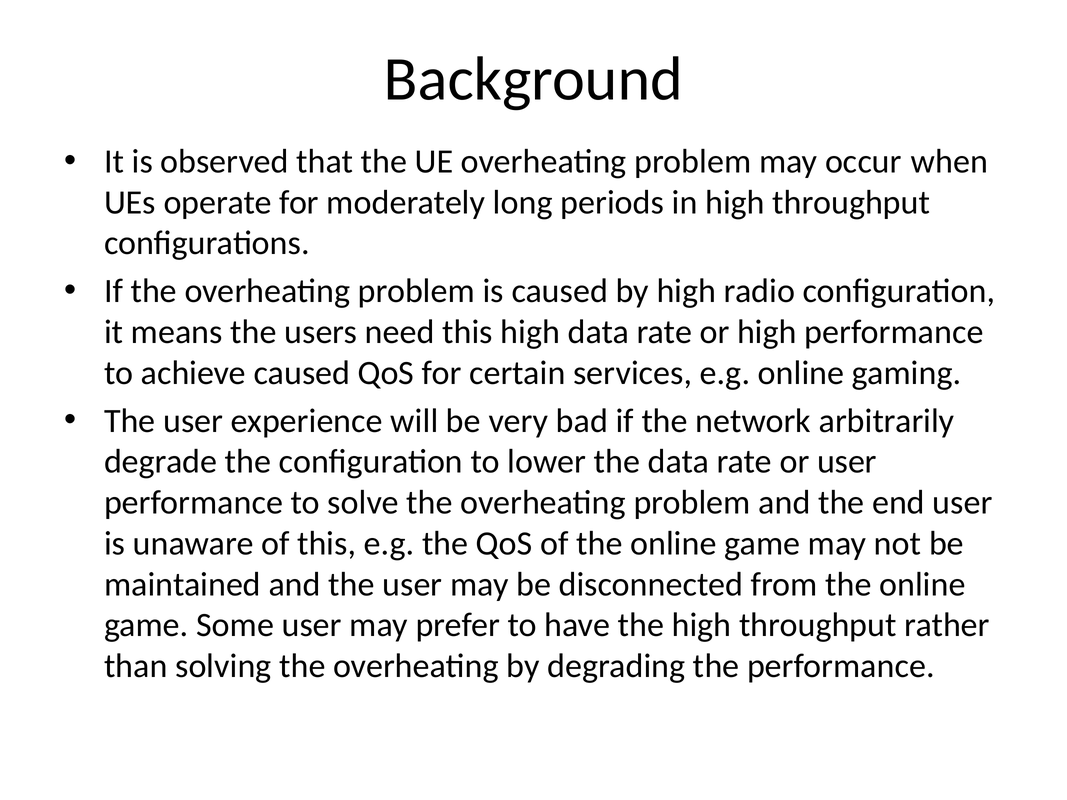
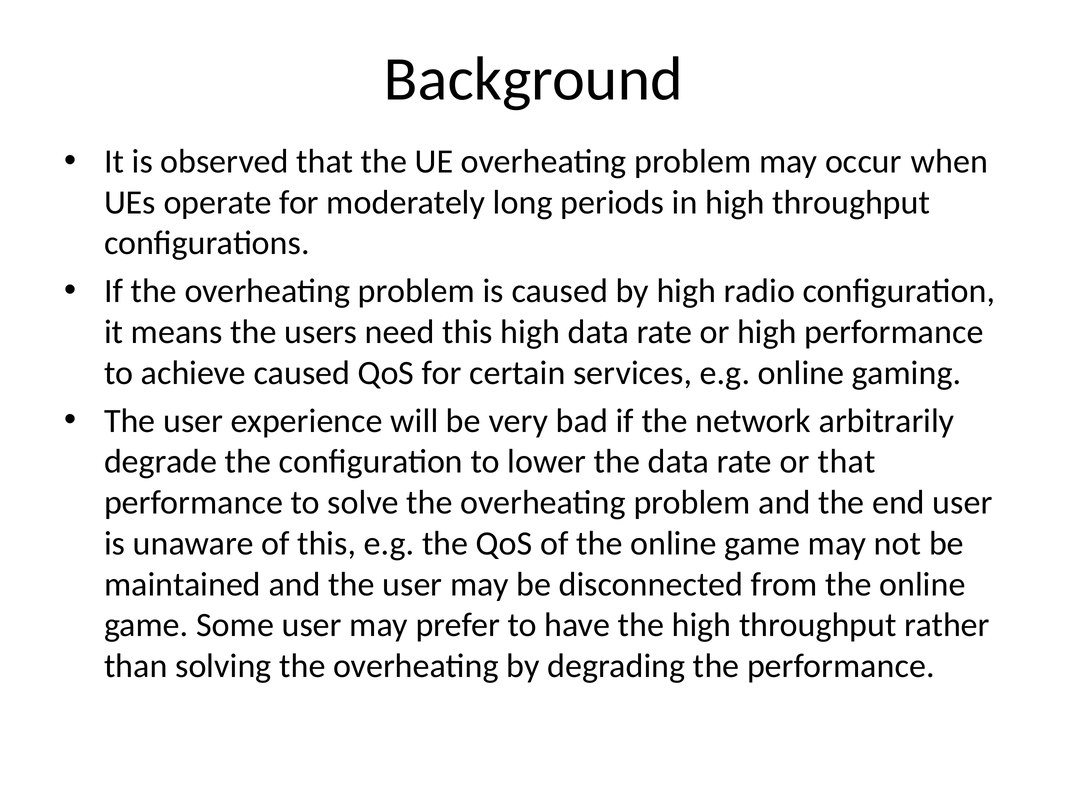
or user: user -> that
